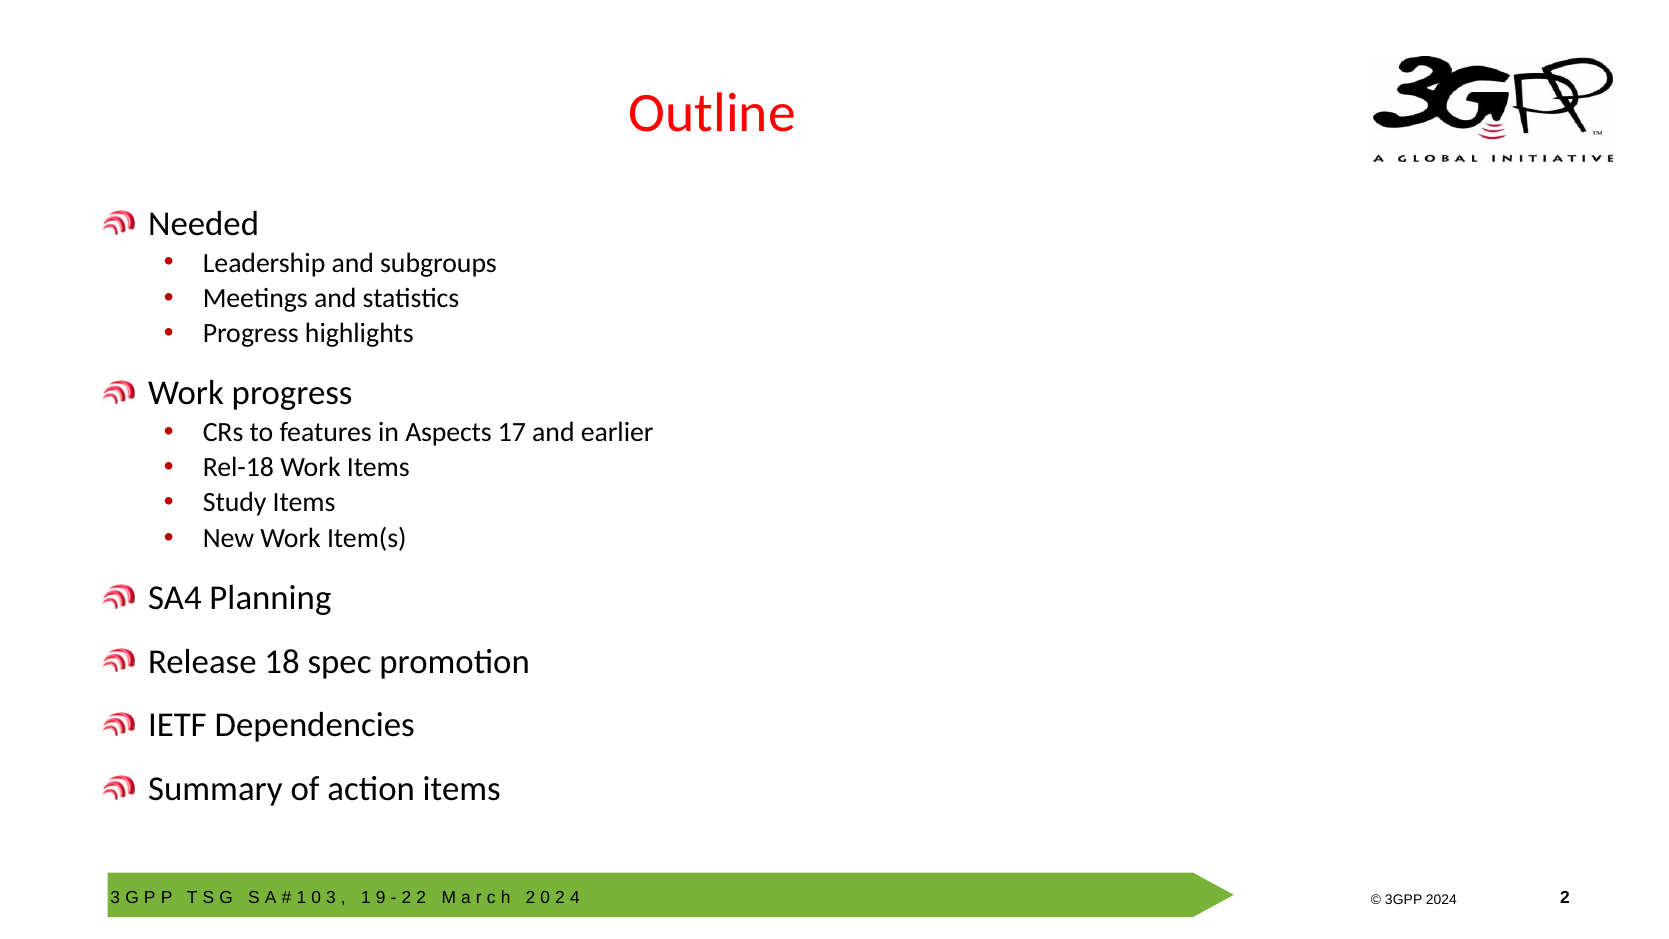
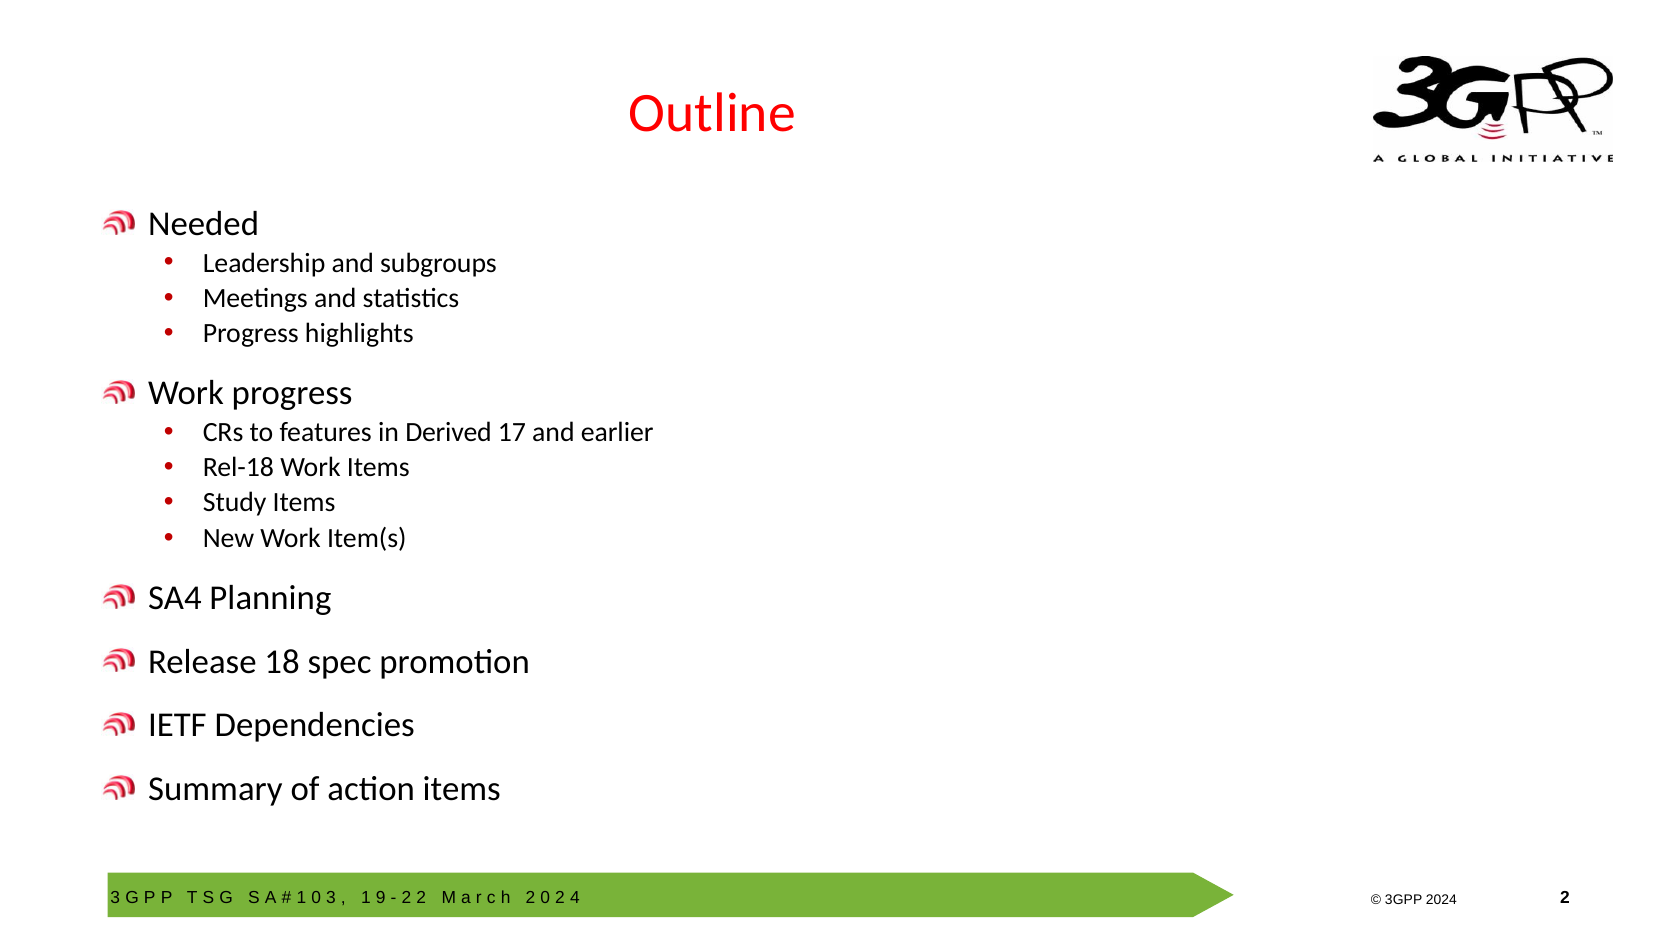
Aspects: Aspects -> Derived
